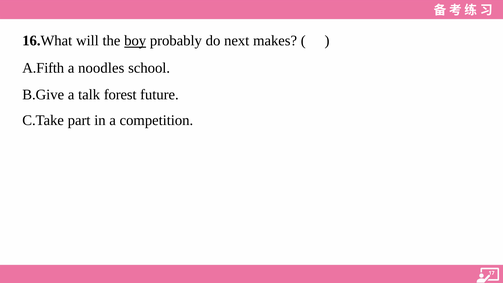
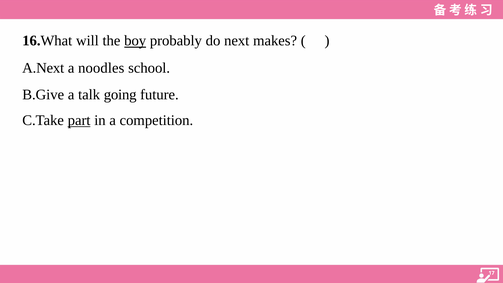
A.Fifth: A.Fifth -> A.Next
forest: forest -> going
part underline: none -> present
